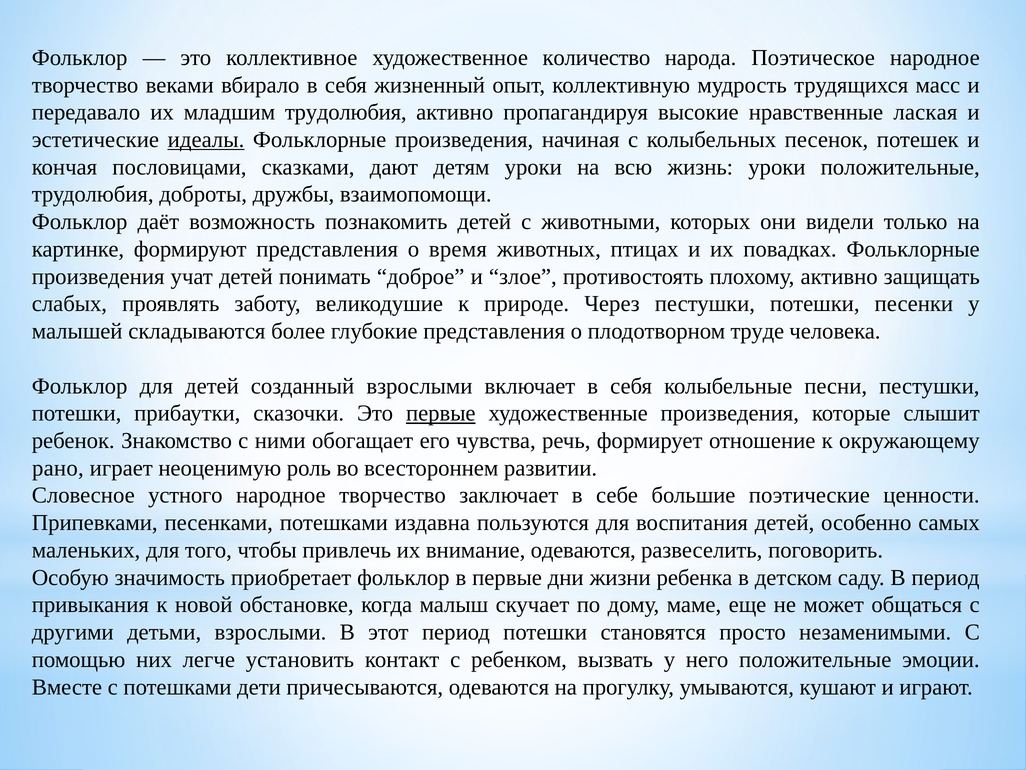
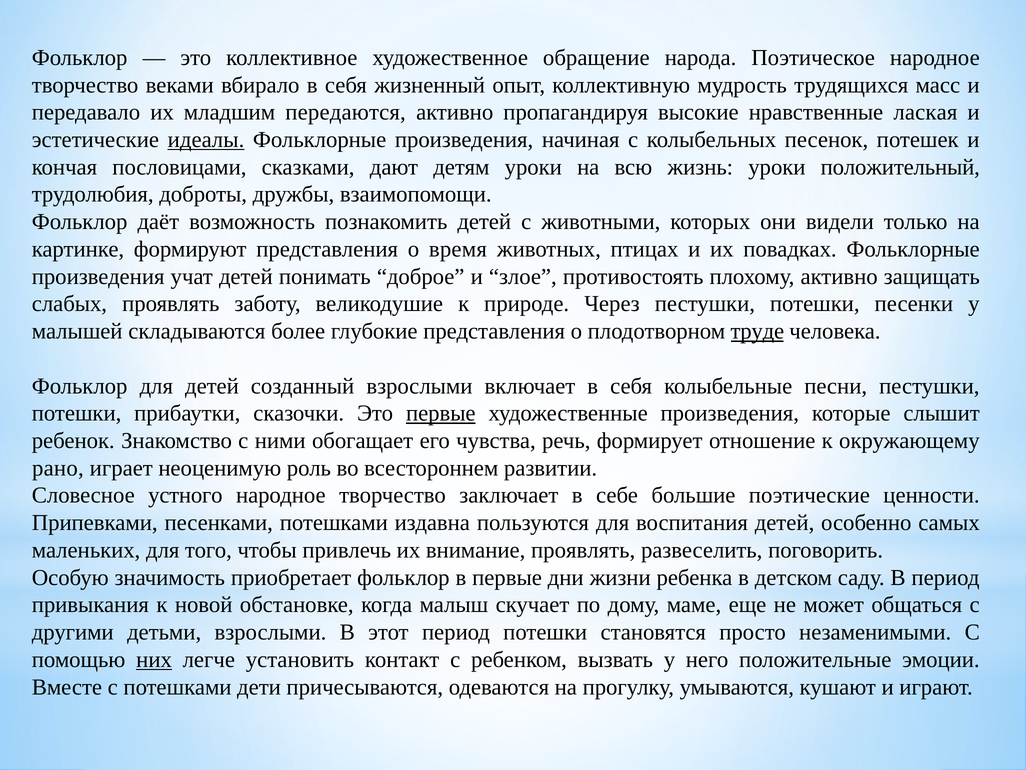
количество: количество -> обращение
младшим трудолюбия: трудолюбия -> передаются
уроки положительные: положительные -> положительный
труде underline: none -> present
внимание одеваются: одеваются -> проявлять
них underline: none -> present
